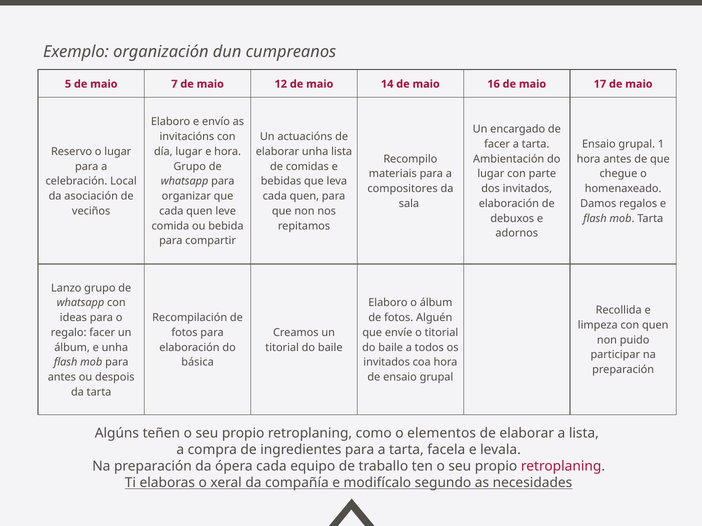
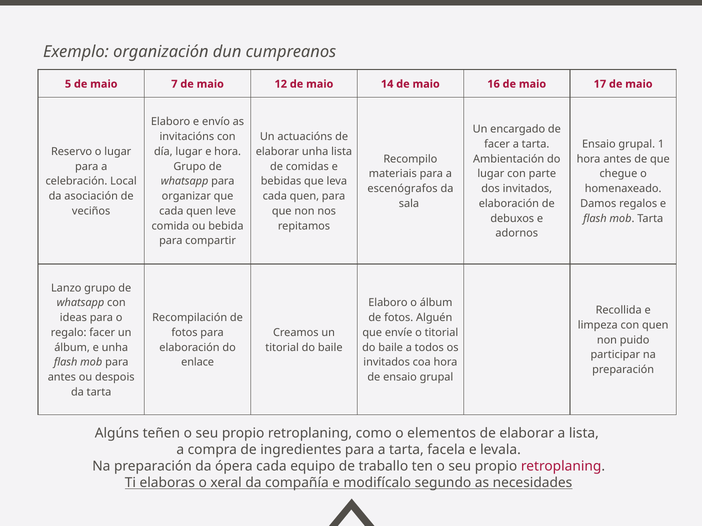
compositores: compositores -> escenógrafos
básica: básica -> enlace
